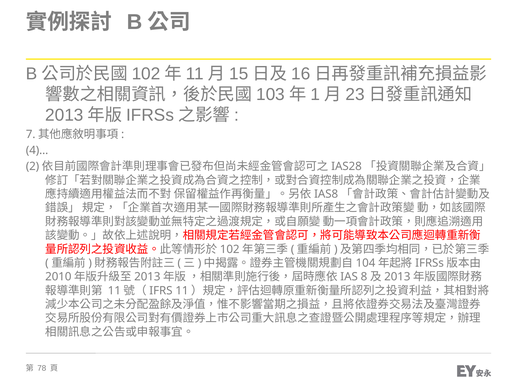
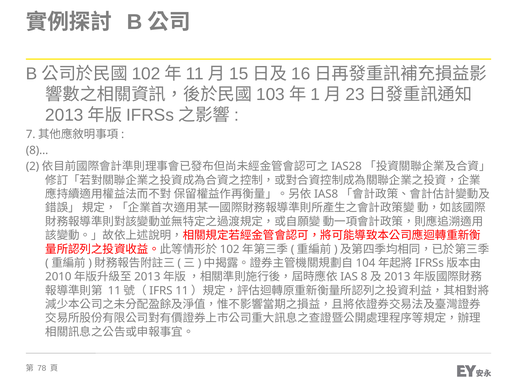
4)…: 4)… -> 8)…
